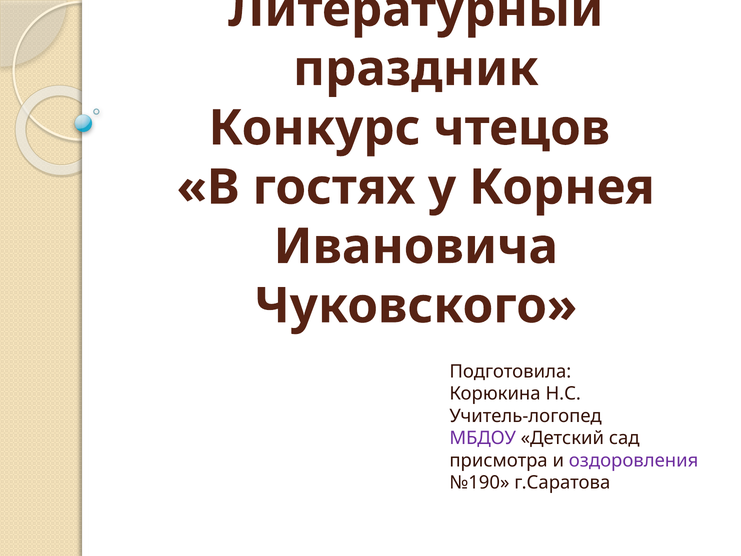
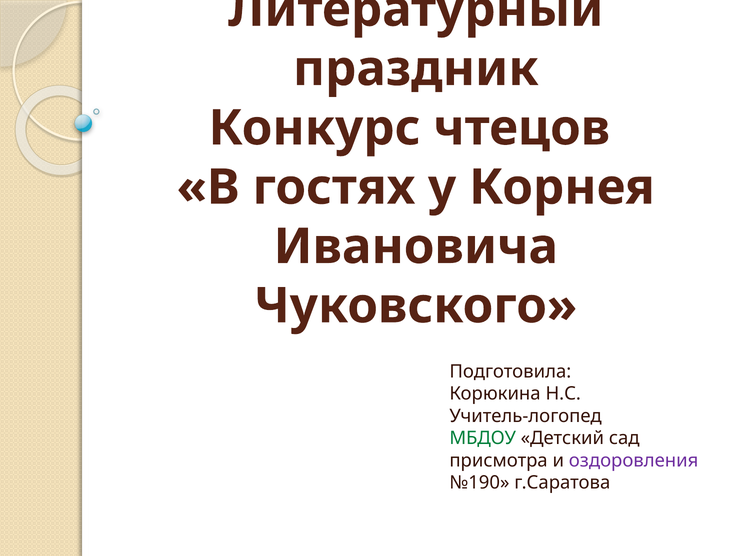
МБДОУ colour: purple -> green
